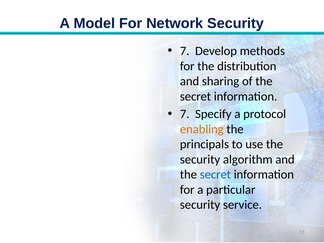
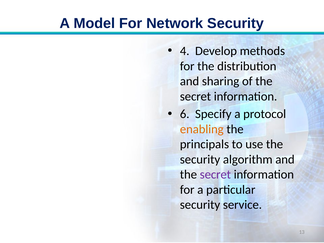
7 at (185, 51): 7 -> 4
7 at (185, 114): 7 -> 6
secret at (215, 175) colour: blue -> purple
